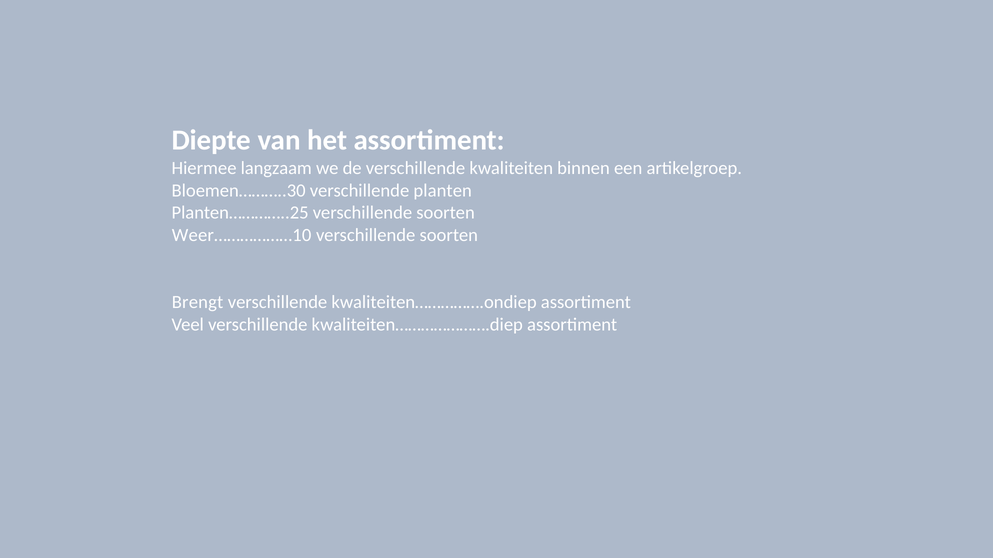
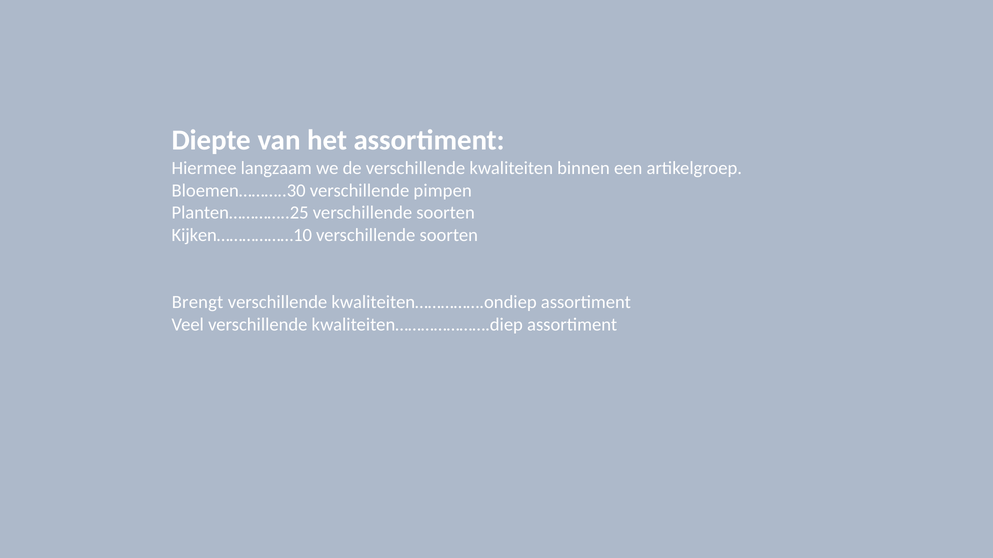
planten: planten -> pimpen
Weer………………10: Weer………………10 -> Kijken………………10
